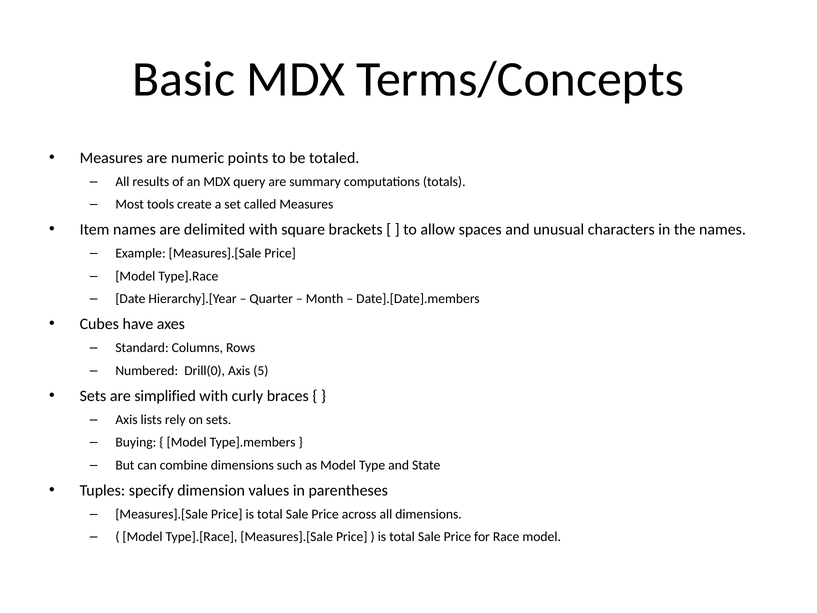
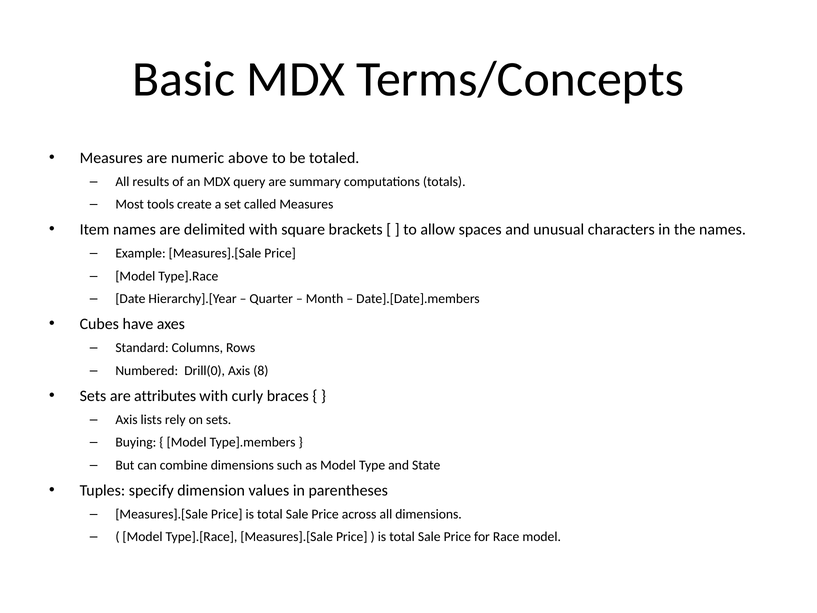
points: points -> above
5: 5 -> 8
simplified: simplified -> attributes
